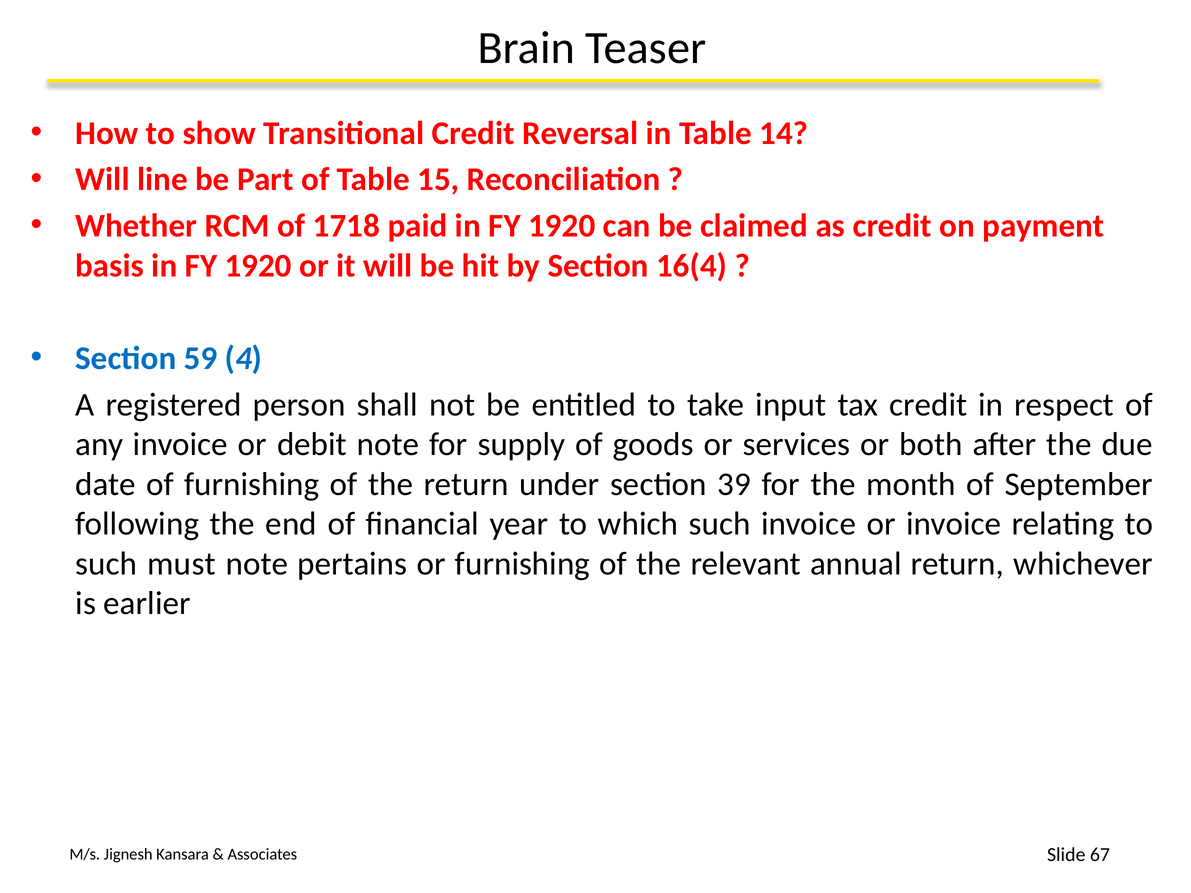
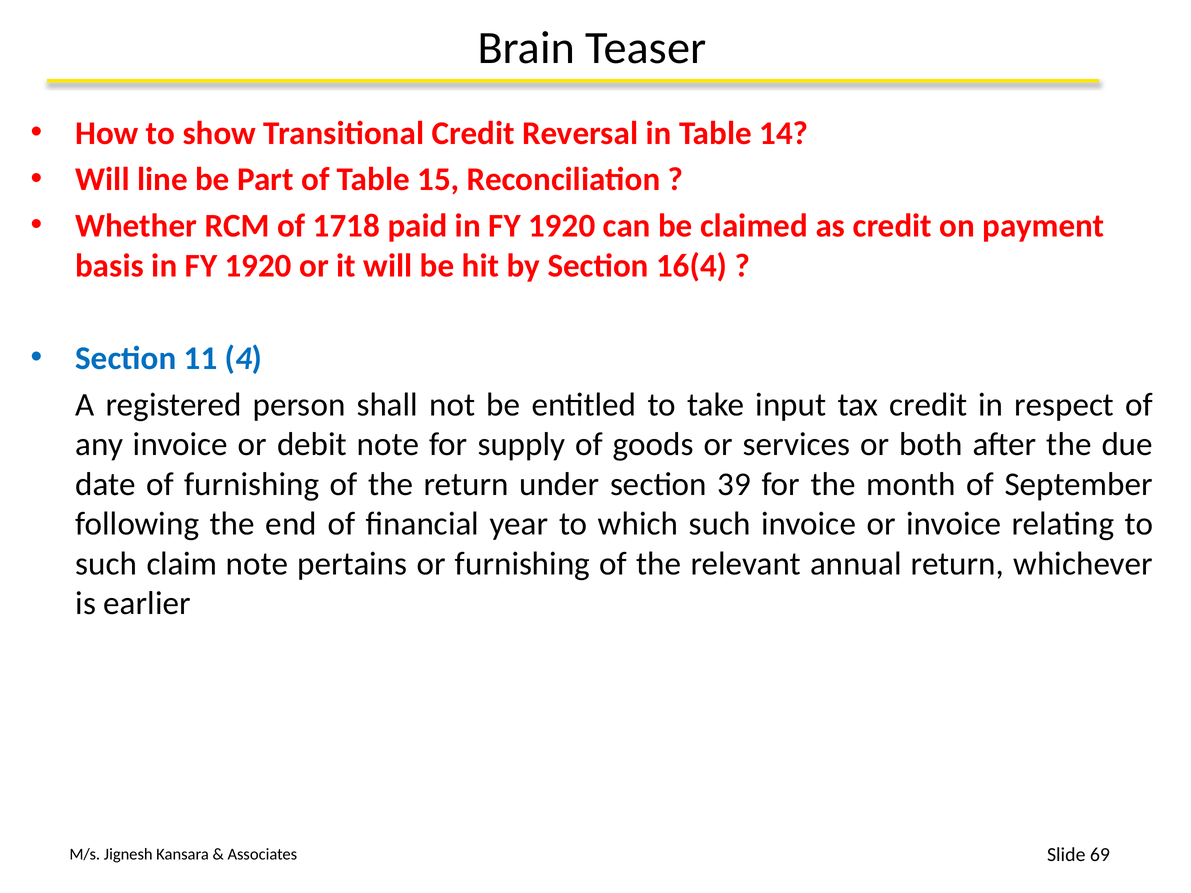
59: 59 -> 11
must: must -> claim
67: 67 -> 69
